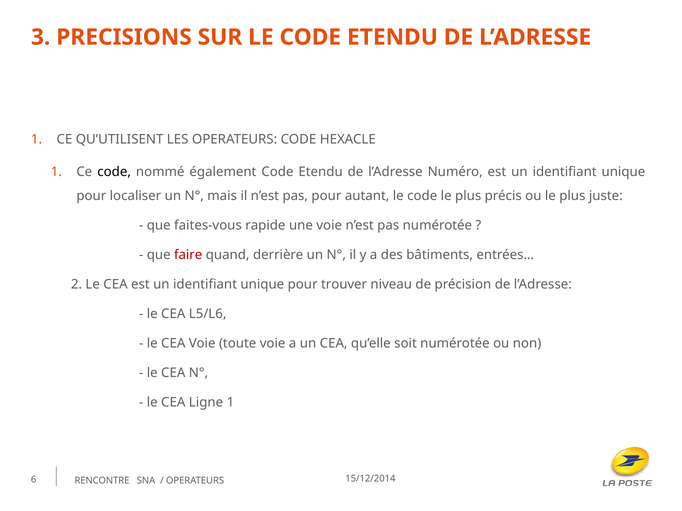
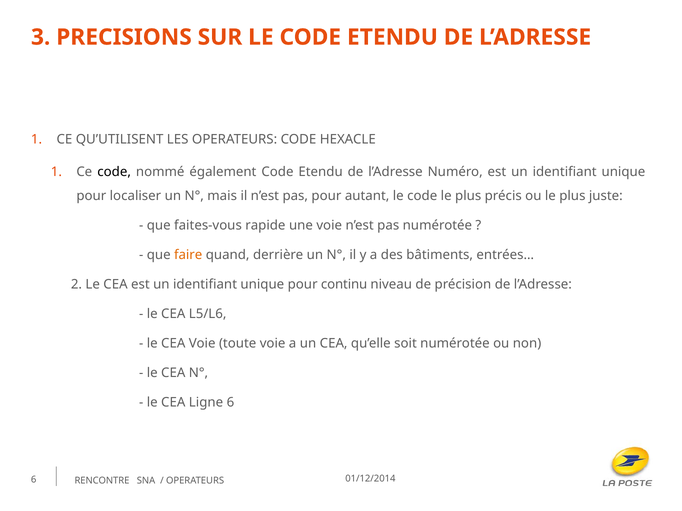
faire colour: red -> orange
trouver: trouver -> continu
Ligne 1: 1 -> 6
15/12/2014: 15/12/2014 -> 01/12/2014
